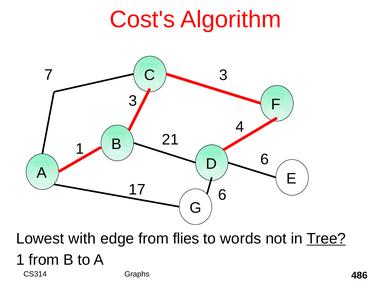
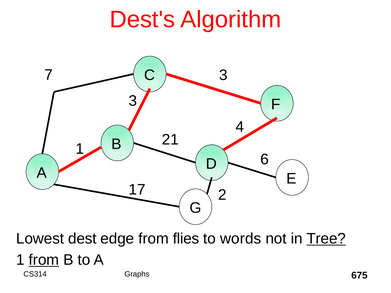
Cost's: Cost's -> Dest's
17 6: 6 -> 2
with: with -> dest
from at (44, 260) underline: none -> present
486: 486 -> 675
